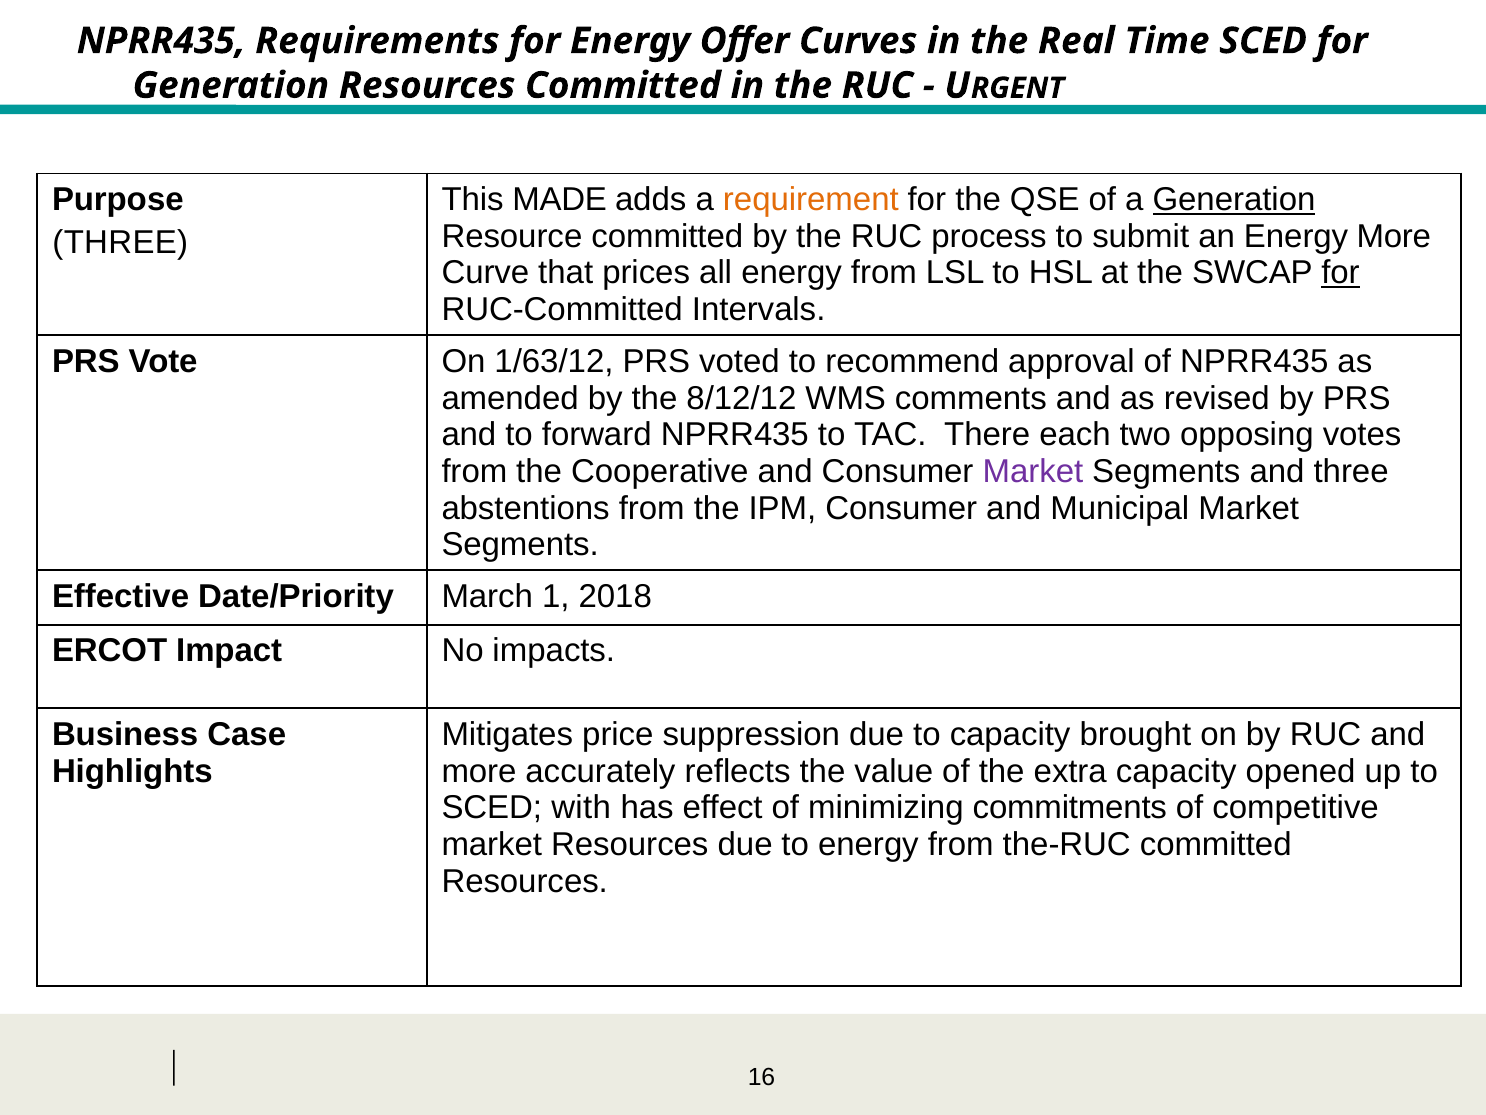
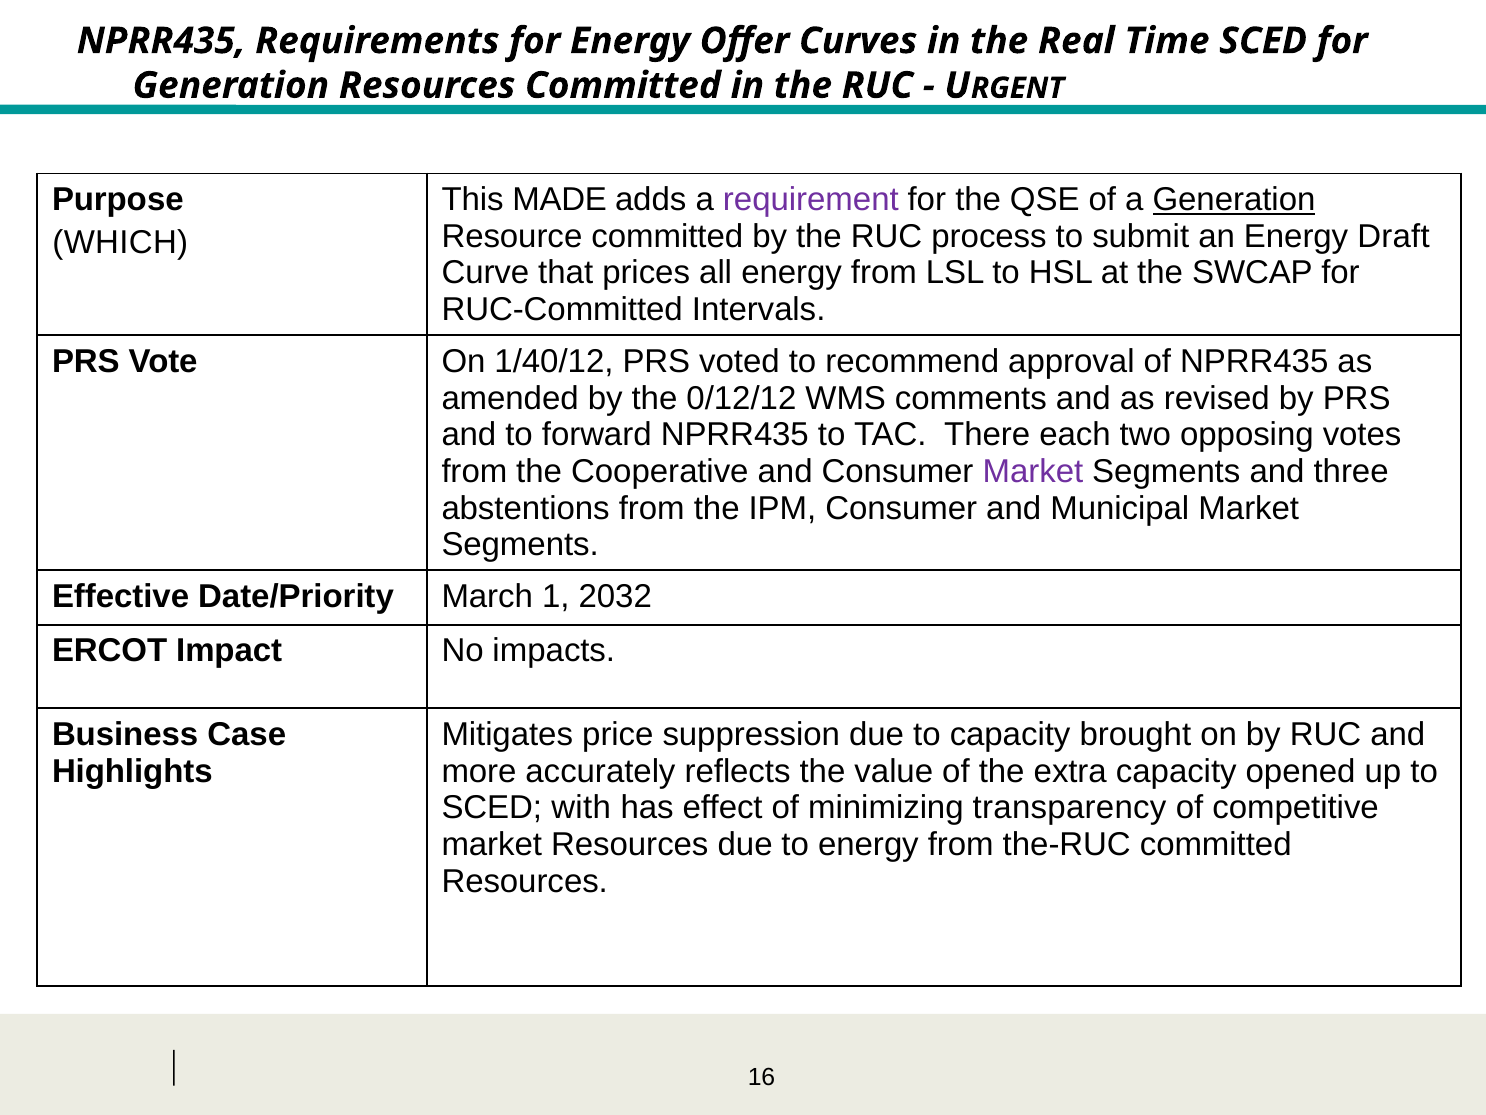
requirement colour: orange -> purple
Energy More: More -> Draft
THREE at (120, 243): THREE -> WHICH
for at (1341, 273) underline: present -> none
1/63/12: 1/63/12 -> 1/40/12
8/12/12: 8/12/12 -> 0/12/12
2018: 2018 -> 2032
commitments: commitments -> transparency
